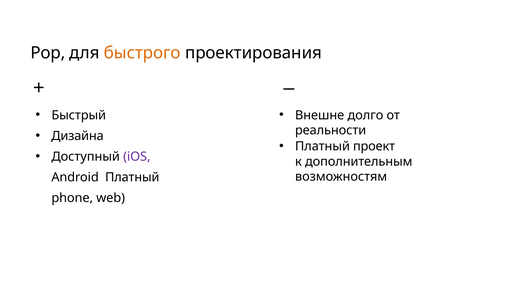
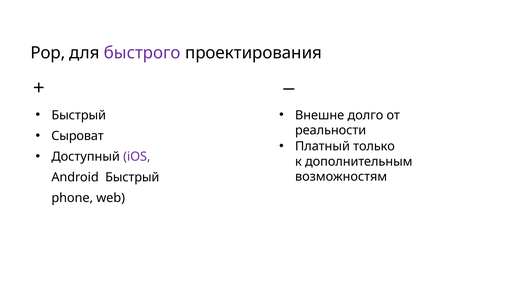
быстрого colour: orange -> purple
Дизайна: Дизайна -> Сыроват
проект: проект -> только
Android Платный: Платный -> Быстрый
